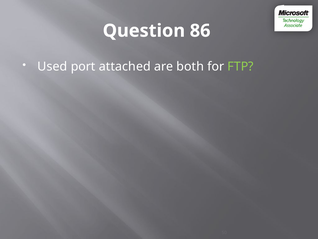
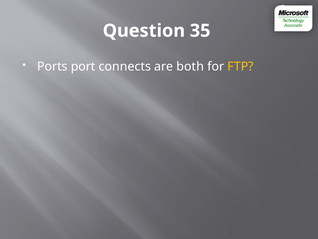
86: 86 -> 35
Used: Used -> Ports
attached: attached -> connects
FTP colour: light green -> yellow
